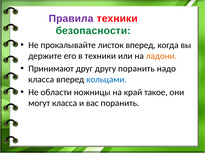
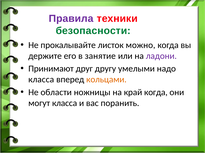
листок вперед: вперед -> можно
в техники: техники -> занятие
ладони colour: orange -> purple
другу поранить: поранить -> умелыми
кольцами colour: blue -> orange
край такое: такое -> когда
